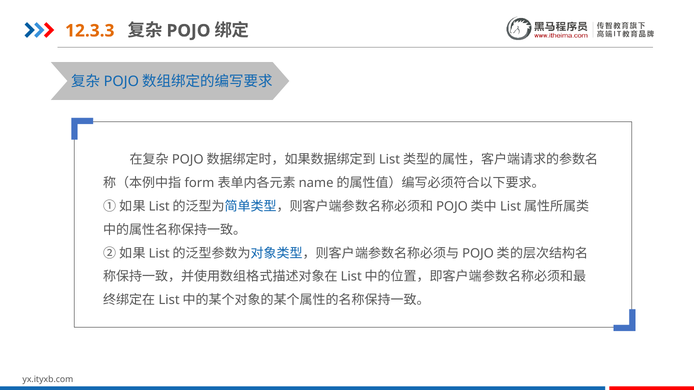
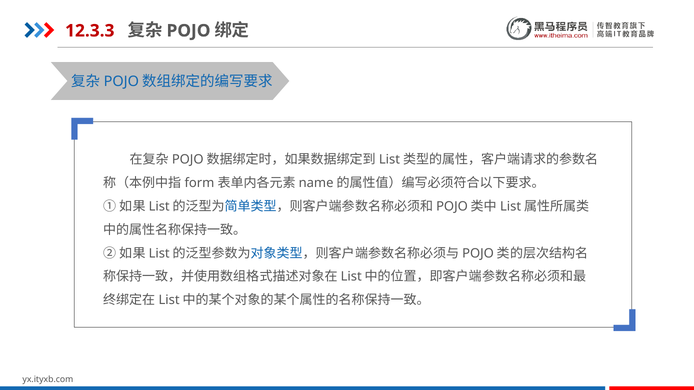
12.3.3 colour: orange -> red
